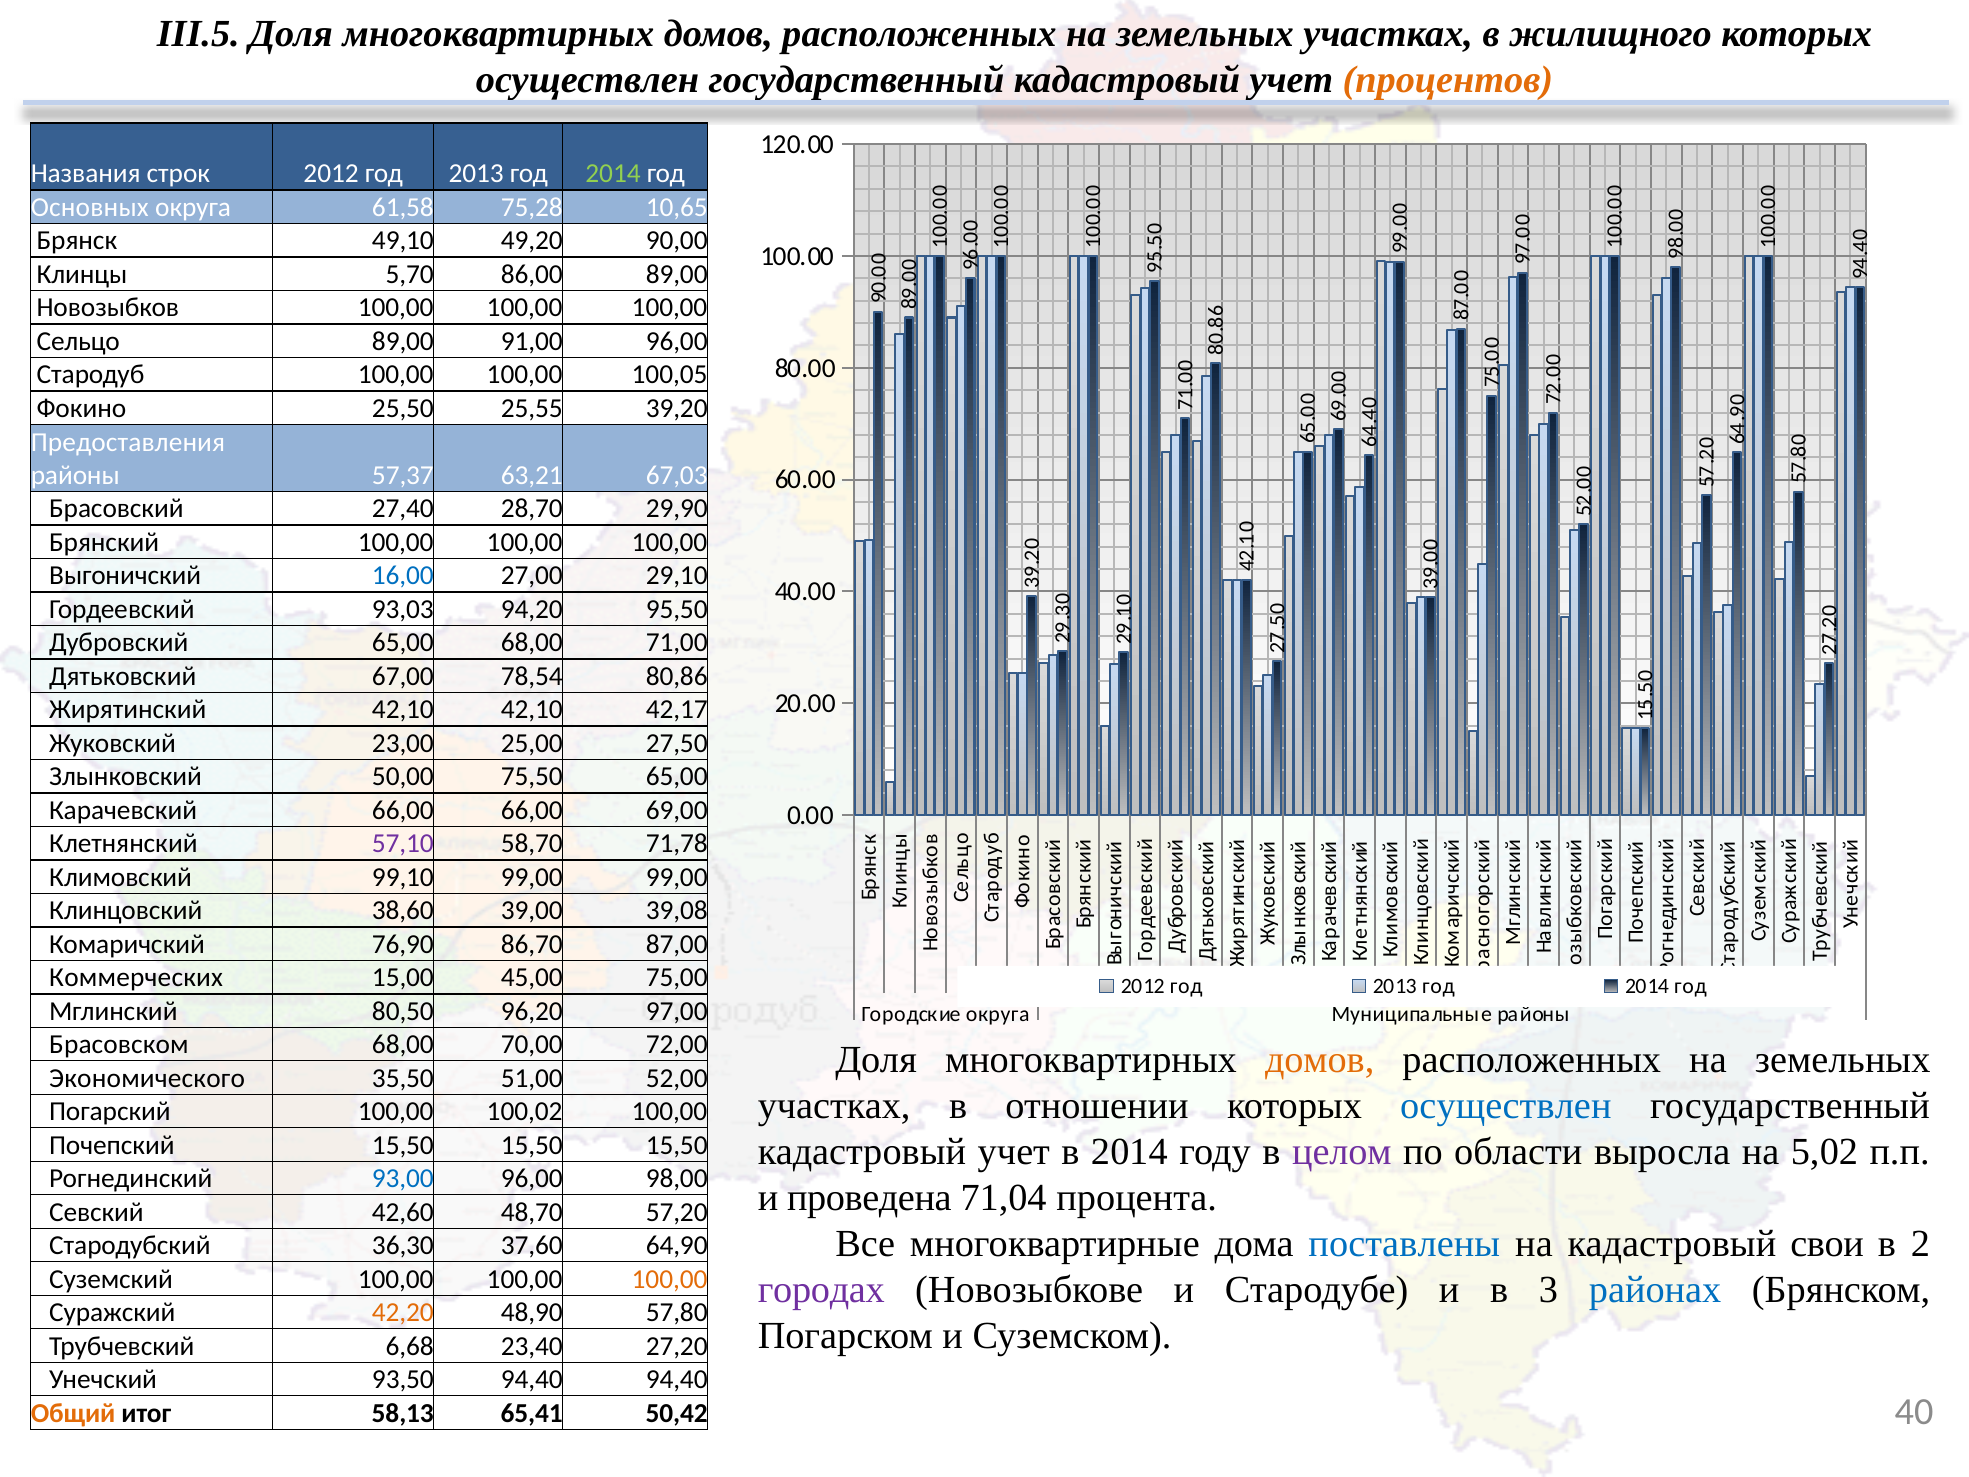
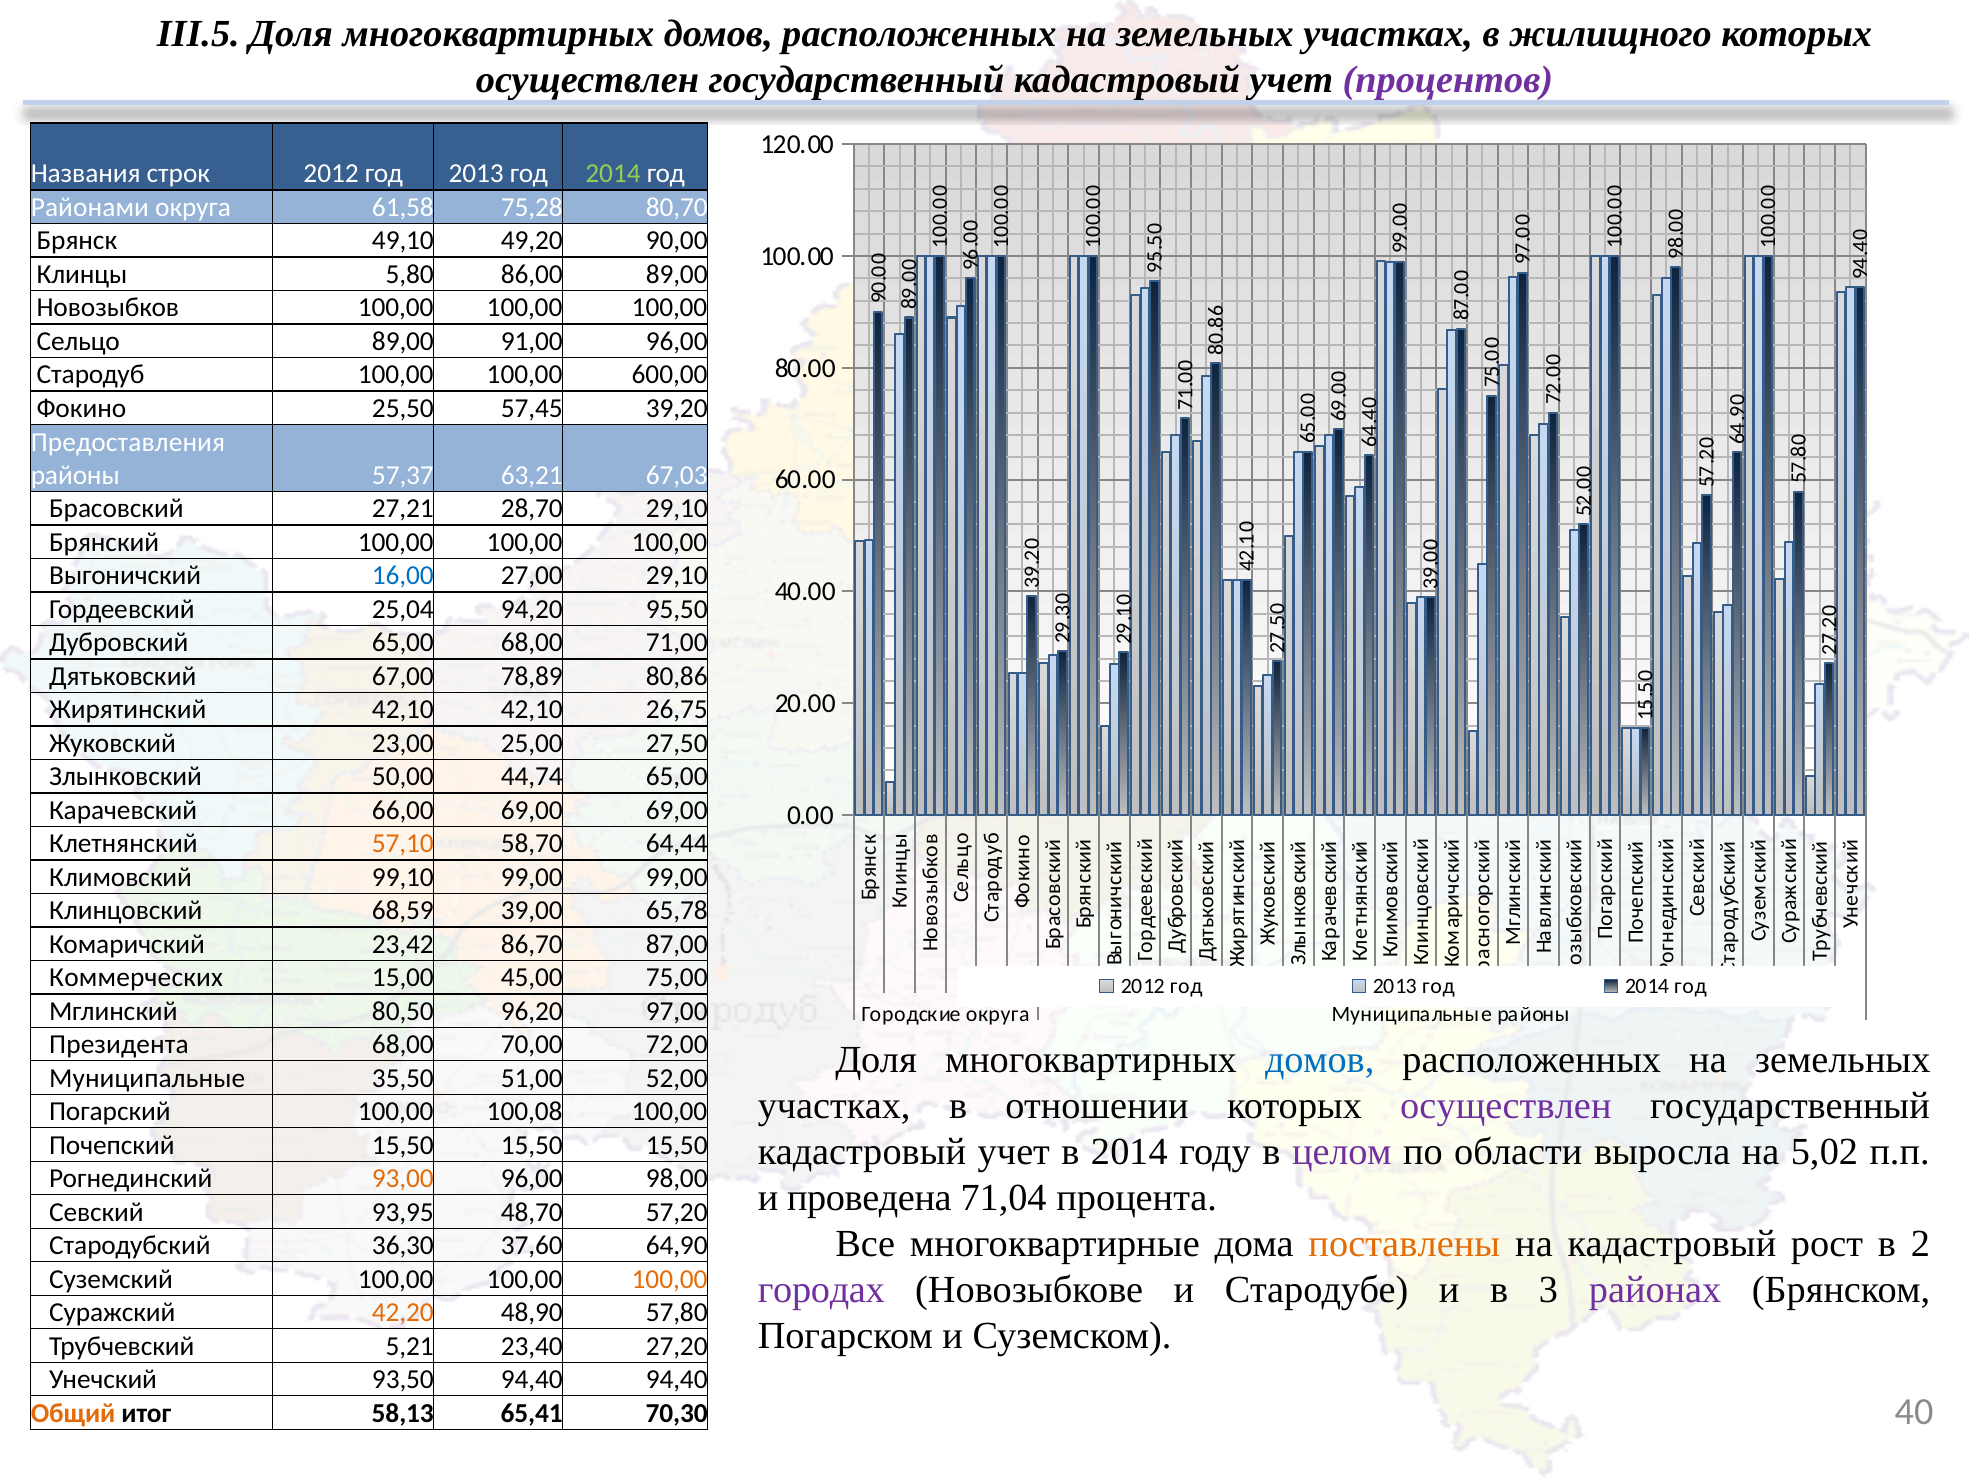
процентов colour: orange -> purple
Основных: Основных -> Районами
10,65: 10,65 -> 80,70
5,70: 5,70 -> 5,80
100,05: 100,05 -> 600,00
25,55: 25,55 -> 57,45
27,40: 27,40 -> 27,21
28,70 29,90: 29,90 -> 29,10
93,03: 93,03 -> 25,04
78,54: 78,54 -> 78,89
42,17: 42,17 -> 26,75
75,50: 75,50 -> 44,74
66,00 66,00: 66,00 -> 69,00
57,10 colour: purple -> orange
71,78: 71,78 -> 64,44
38,60: 38,60 -> 68,59
39,08: 39,08 -> 65,78
76,90: 76,90 -> 23,42
Брасовском: Брасовском -> Президента
домов at (1320, 1060) colour: orange -> blue
Экономического at (147, 1078): Экономического -> Муниципальные
осуществлен at (1506, 1106) colour: blue -> purple
100,02: 100,02 -> 100,08
93,00 colour: blue -> orange
42,60: 42,60 -> 93,95
поставлены colour: blue -> orange
свои: свои -> рост
районах colour: blue -> purple
6,68: 6,68 -> 5,21
50,42: 50,42 -> 70,30
